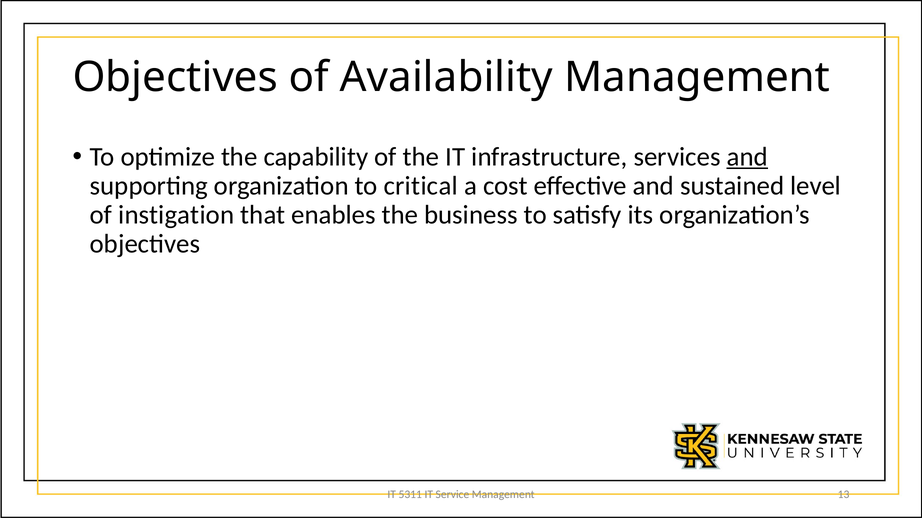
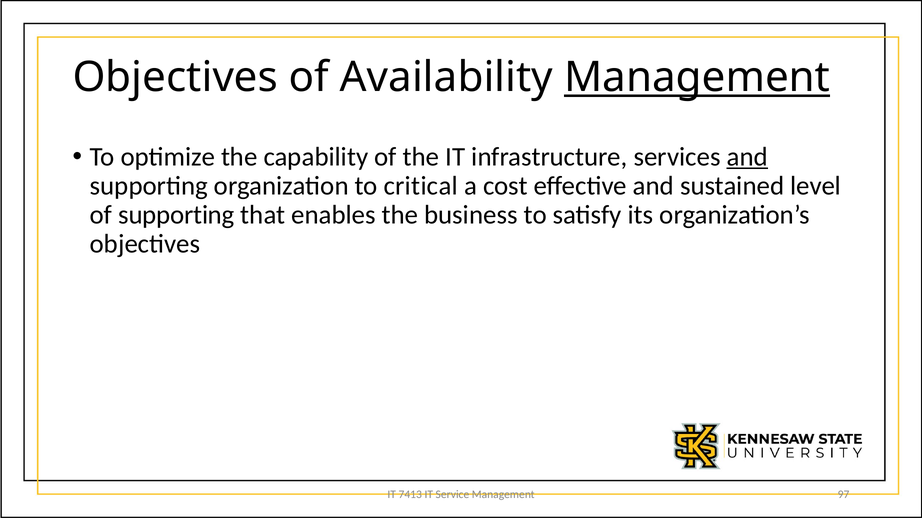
Management at (697, 77) underline: none -> present
of instigation: instigation -> supporting
5311: 5311 -> 7413
13: 13 -> 97
